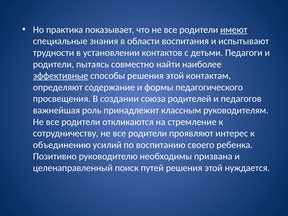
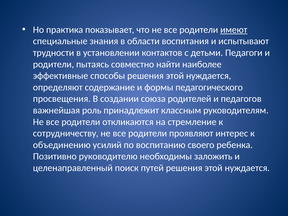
эффективные underline: present -> none
способы решения этой контактам: контактам -> нуждается
призвана: призвана -> заложить
